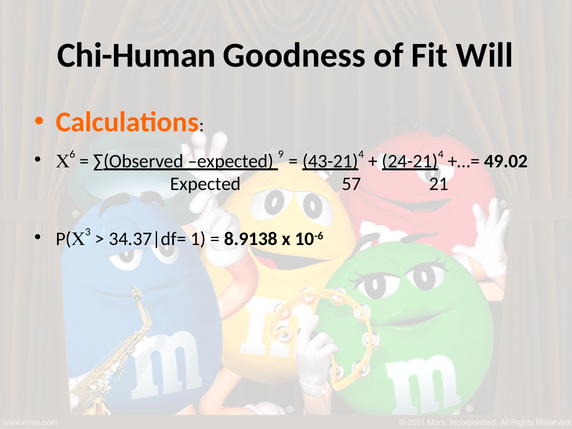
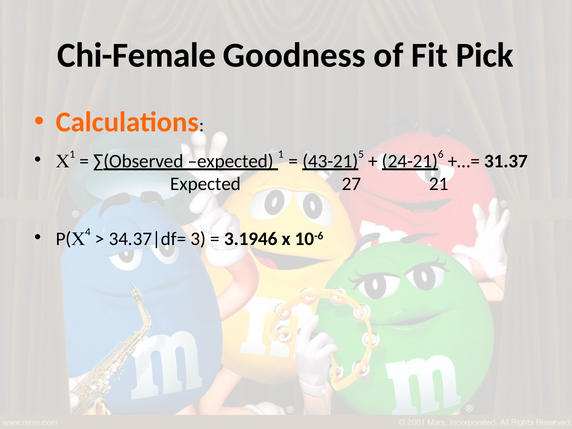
Chi-Human: Chi-Human -> Chi-Female
Will: Will -> Pick
6 at (72, 154): 6 -> 1
expected 9: 9 -> 1
4 at (361, 154): 4 -> 5
4 at (441, 154): 4 -> 6
49.02: 49.02 -> 31.37
57: 57 -> 27
3: 3 -> 4
1: 1 -> 3
8.9138: 8.9138 -> 3.1946
